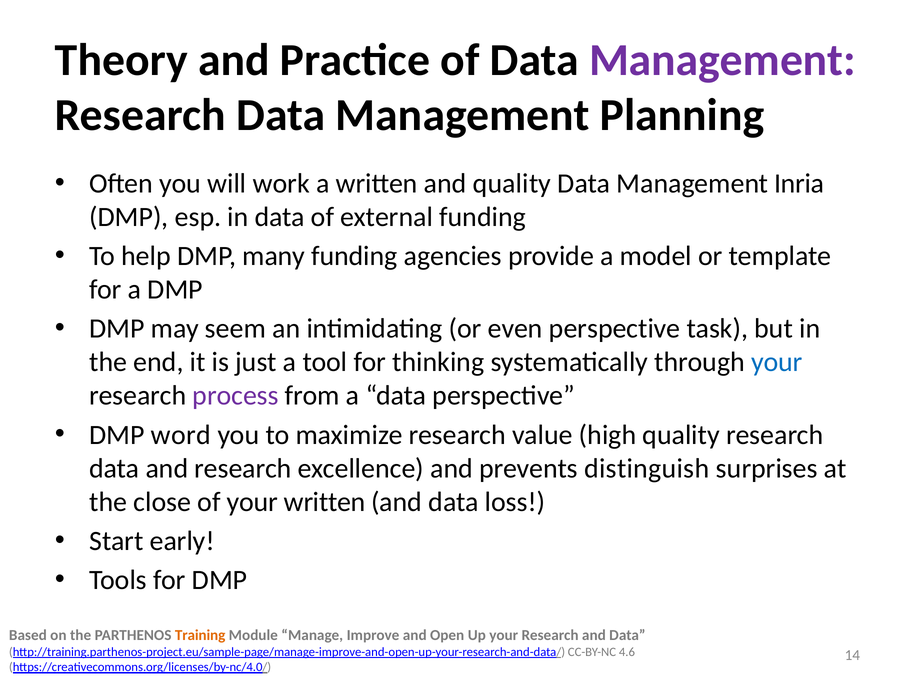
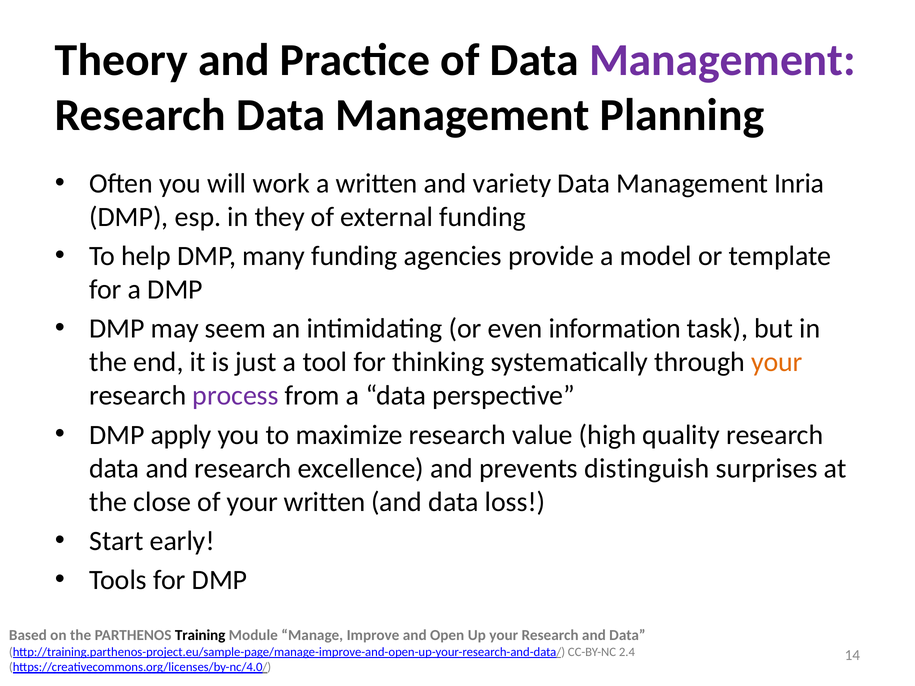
and quality: quality -> variety
in data: data -> they
even perspective: perspective -> information
your at (777, 362) colour: blue -> orange
word: word -> apply
Training colour: orange -> black
4.6: 4.6 -> 2.4
